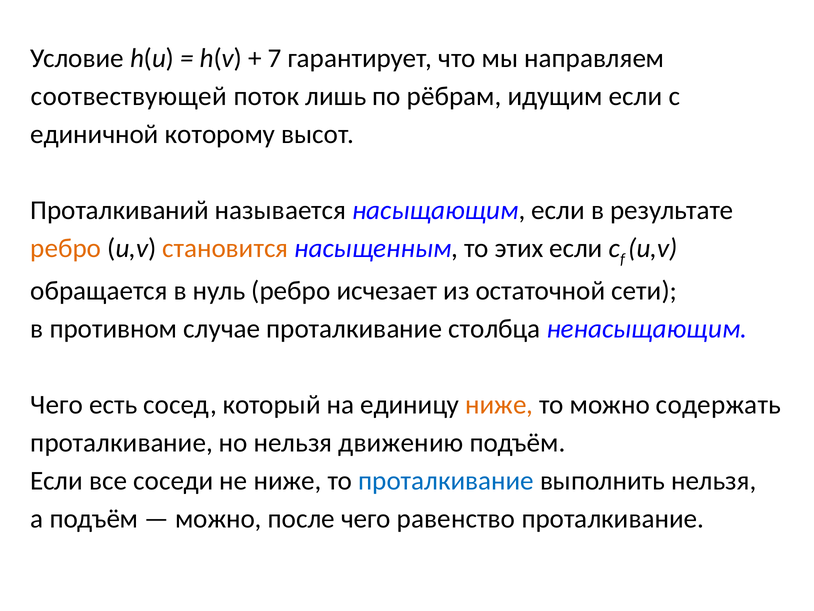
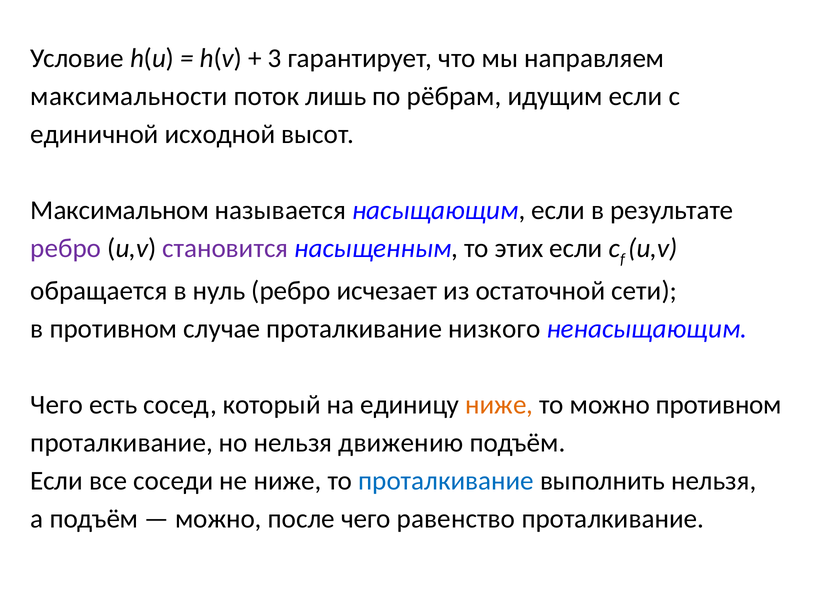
7: 7 -> 3
соотвествующей: соотвествующей -> максимальности
которому: которому -> исходной
Проталкиваний: Проталкиваний -> Максимальном
ребро at (66, 248) colour: orange -> purple
становится colour: orange -> purple
столбца: столбца -> низкого
можно содержать: содержать -> противном
